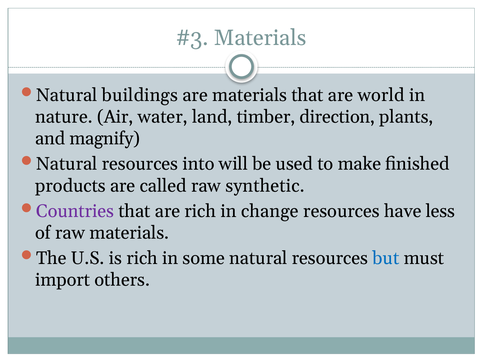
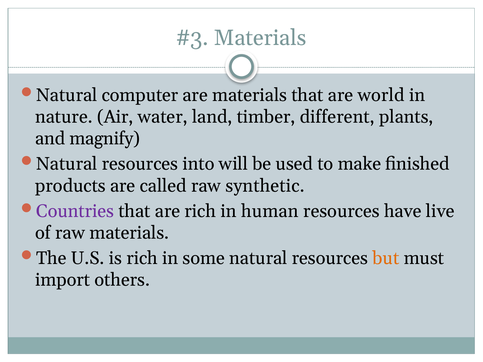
buildings: buildings -> computer
direction: direction -> different
change: change -> human
less: less -> live
but colour: blue -> orange
